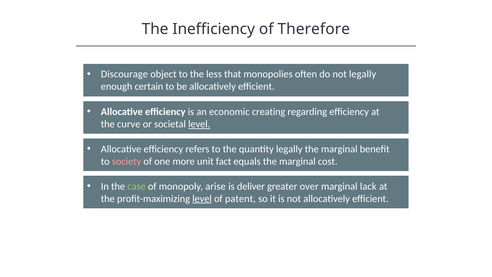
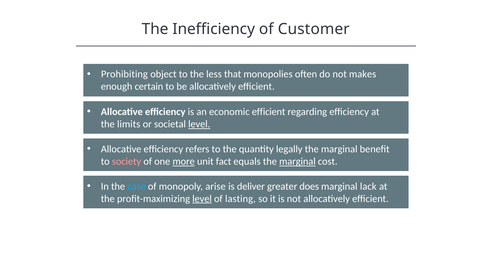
Therefore: Therefore -> Customer
Discourage: Discourage -> Prohibiting
not legally: legally -> makes
economic creating: creating -> efficient
curve: curve -> limits
more underline: none -> present
marginal at (297, 161) underline: none -> present
case colour: light green -> light blue
over: over -> does
patent: patent -> lasting
